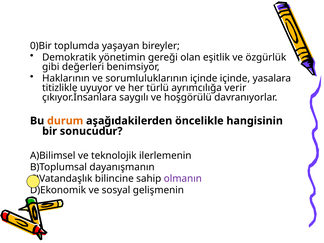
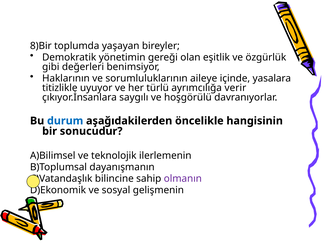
0)Bir: 0)Bir -> 8)Bir
sorumluluklarının içinde: içinde -> aileye
durum colour: orange -> blue
